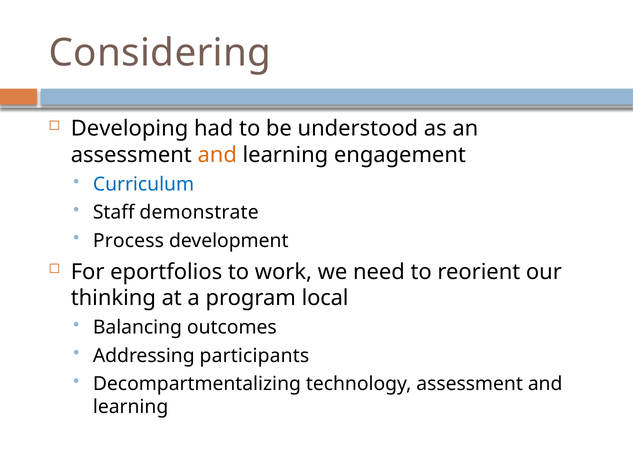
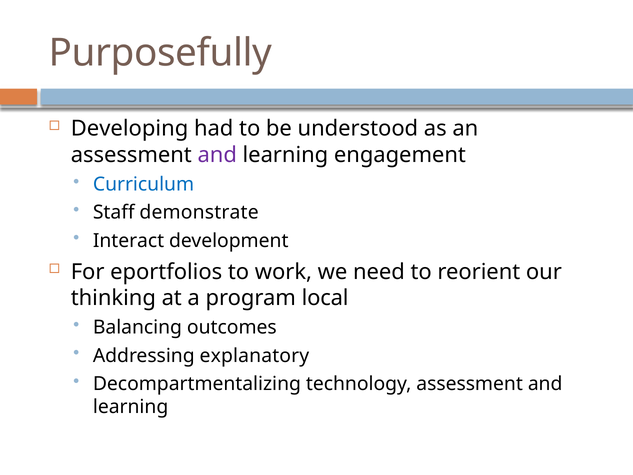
Considering: Considering -> Purposefully
and at (217, 155) colour: orange -> purple
Process: Process -> Interact
participants: participants -> explanatory
